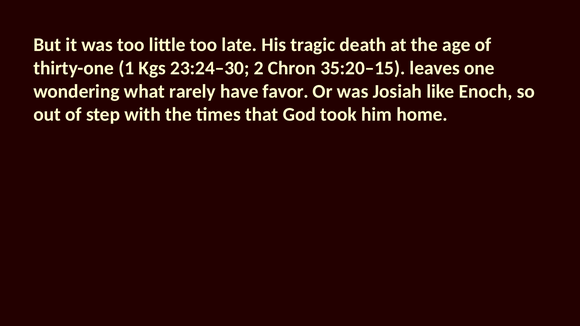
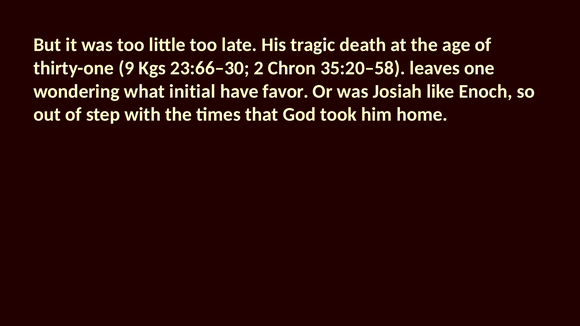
1: 1 -> 9
23:24–30: 23:24–30 -> 23:66–30
35:20–15: 35:20–15 -> 35:20–58
rarely: rarely -> initial
